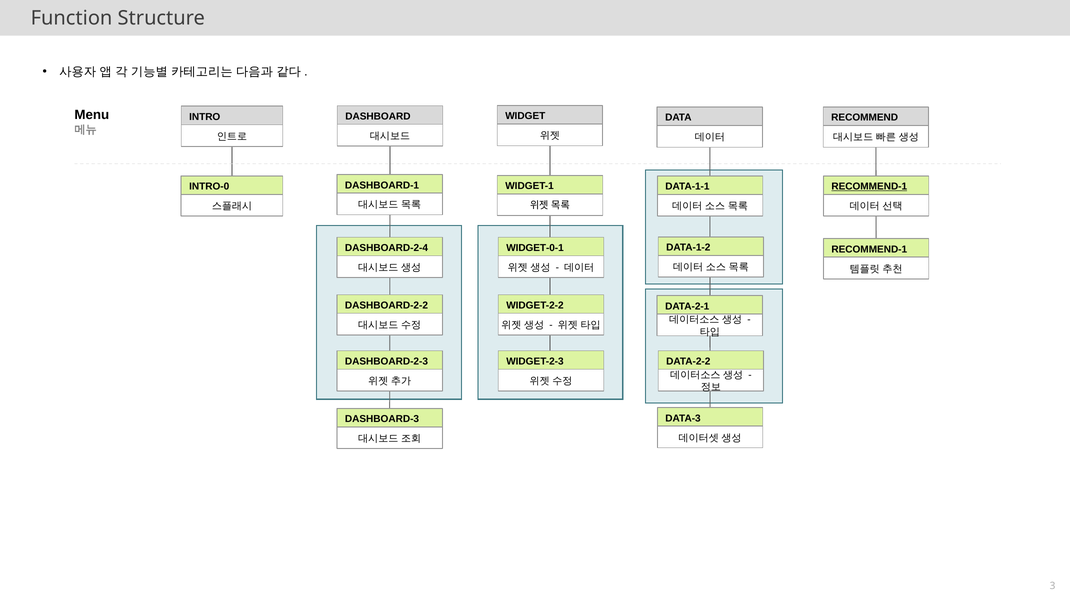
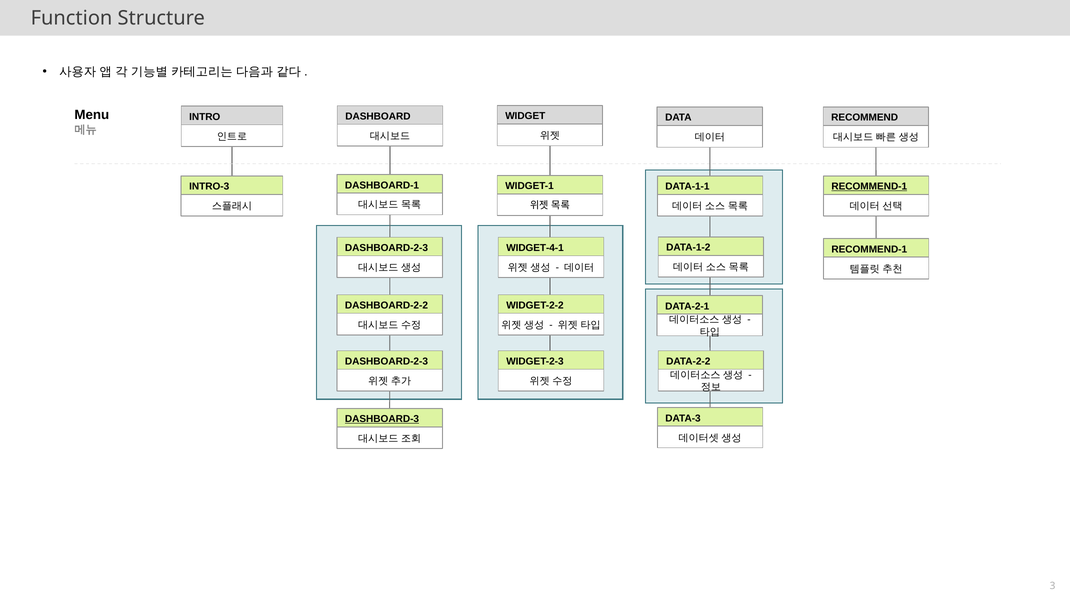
INTRO-0: INTRO-0 -> INTRO-3
DASHBOARD-2-4 at (386, 248): DASHBOARD-2-4 -> DASHBOARD-2-3
WIDGET-0-1: WIDGET-0-1 -> WIDGET-4-1
DASHBOARD-3 underline: none -> present
